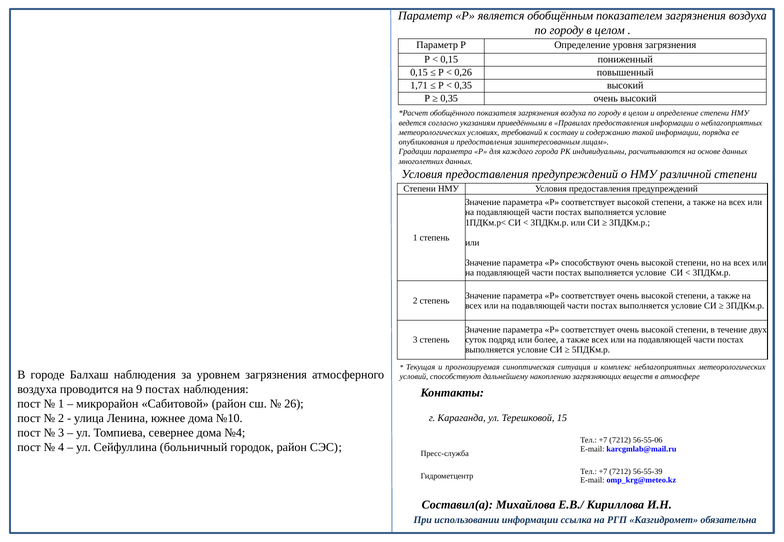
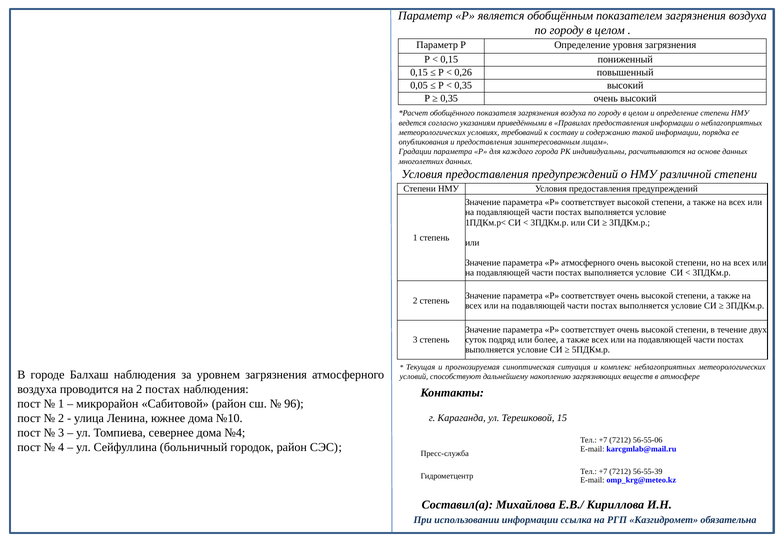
1,71: 1,71 -> 0,05
Р способствуют: способствуют -> атмосферного
на 9: 9 -> 2
26: 26 -> 96
